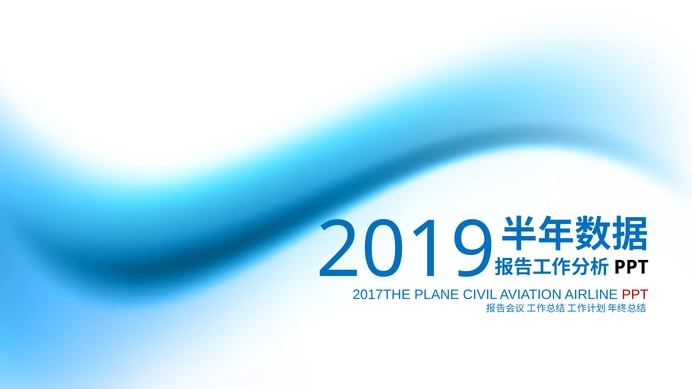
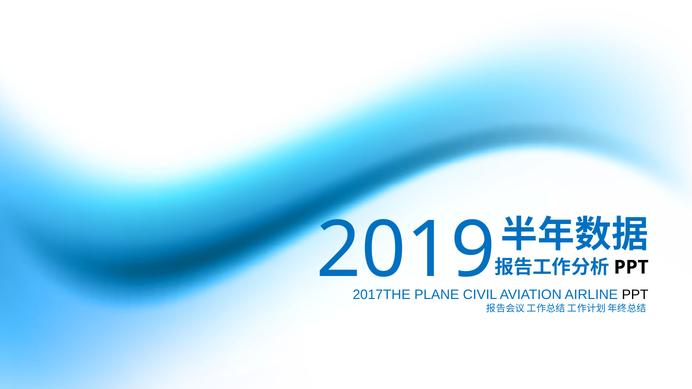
PPT at (635, 295) colour: red -> black
